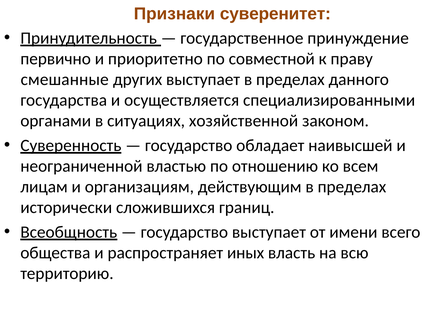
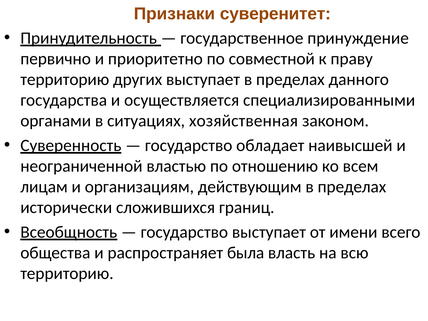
смешанные at (65, 80): смешанные -> территорию
хозяйственной: хозяйственной -> хозяйственная
иных: иных -> была
